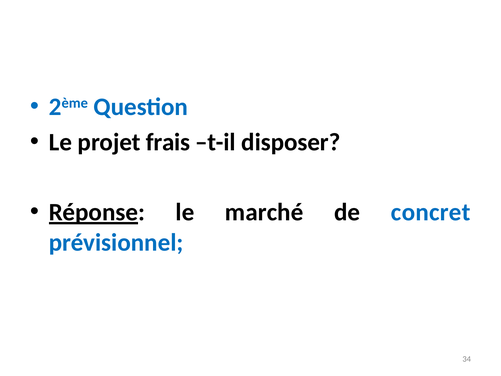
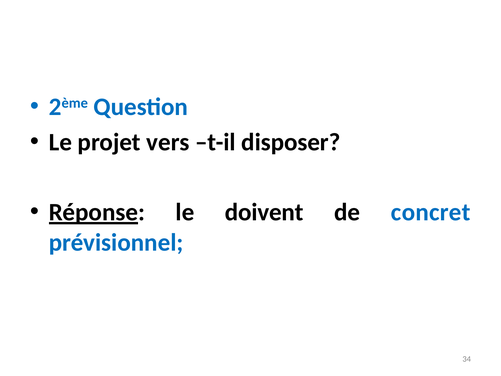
frais: frais -> vers
marché: marché -> doivent
